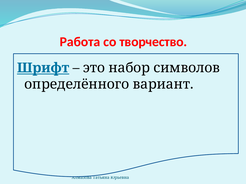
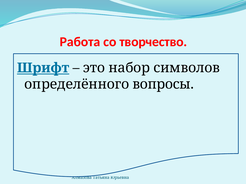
вариант: вариант -> вопросы
